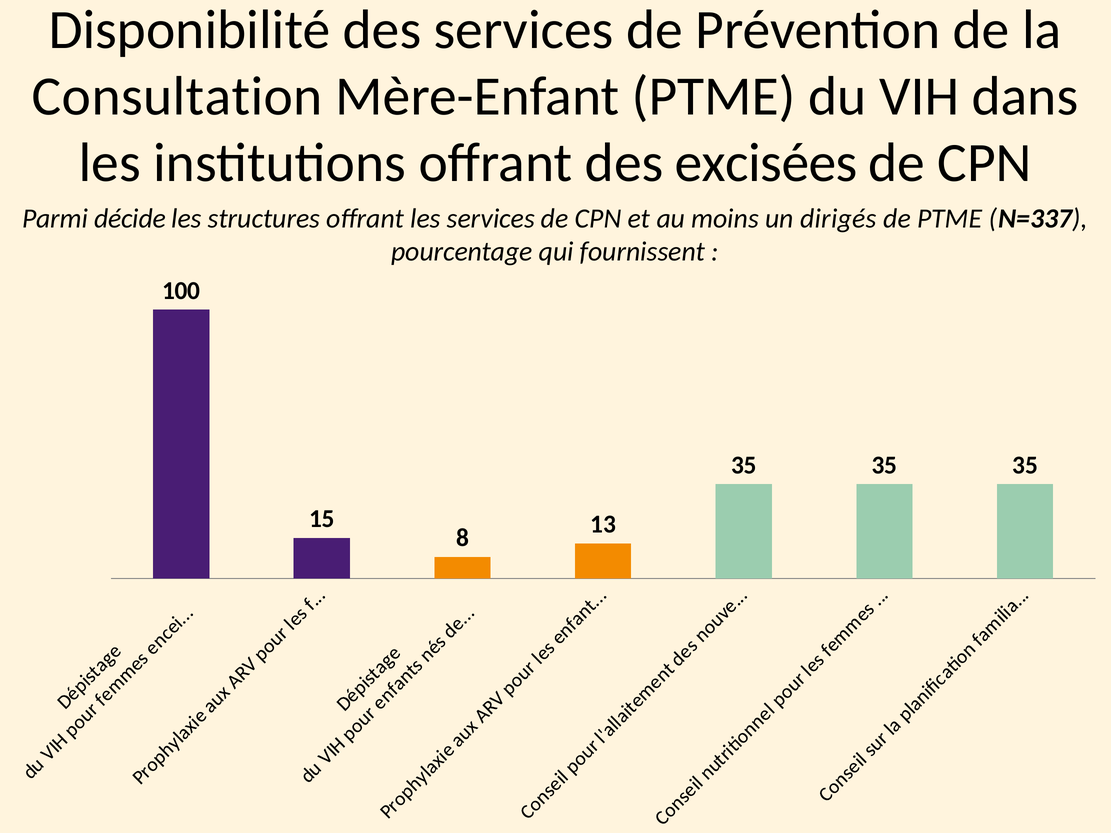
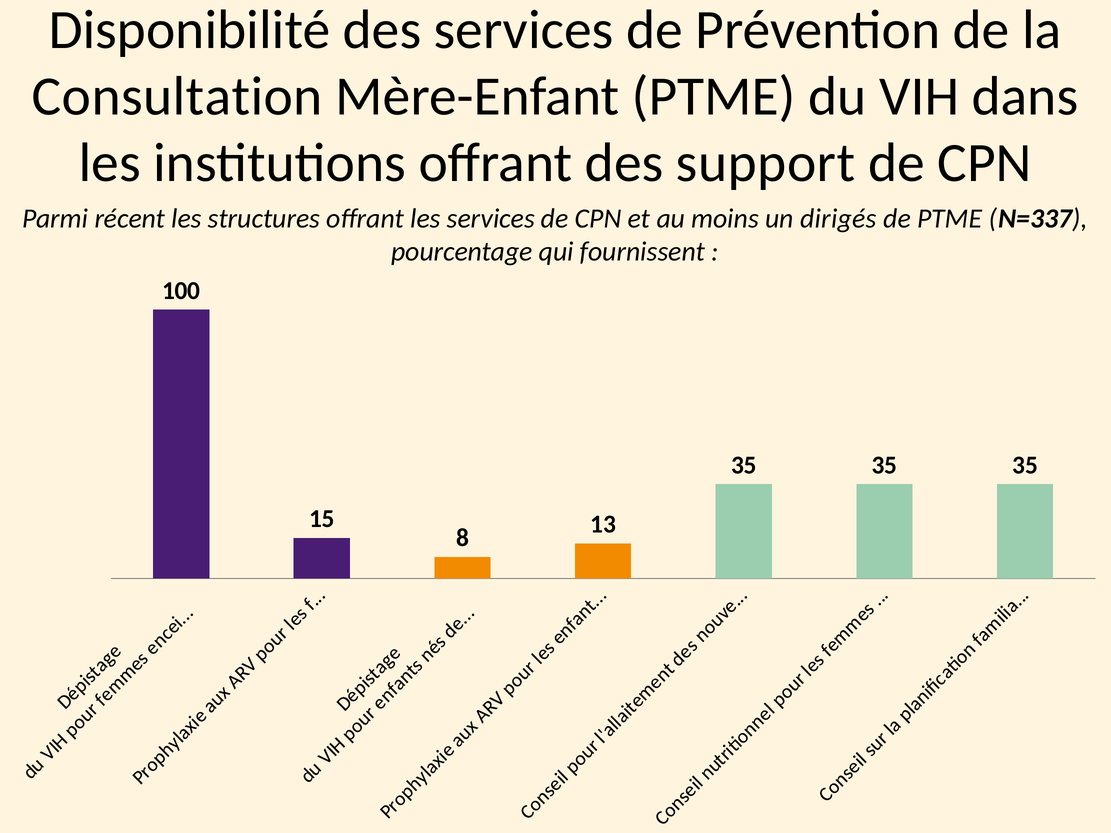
excisées: excisées -> support
décide: décide -> récent
